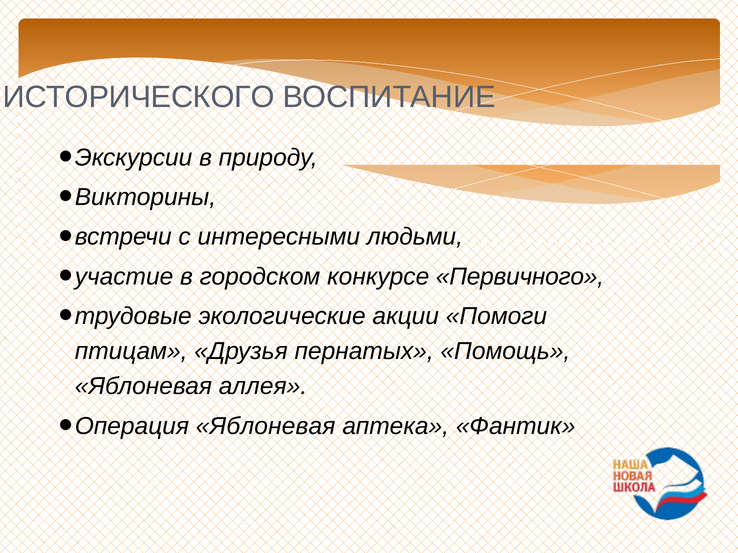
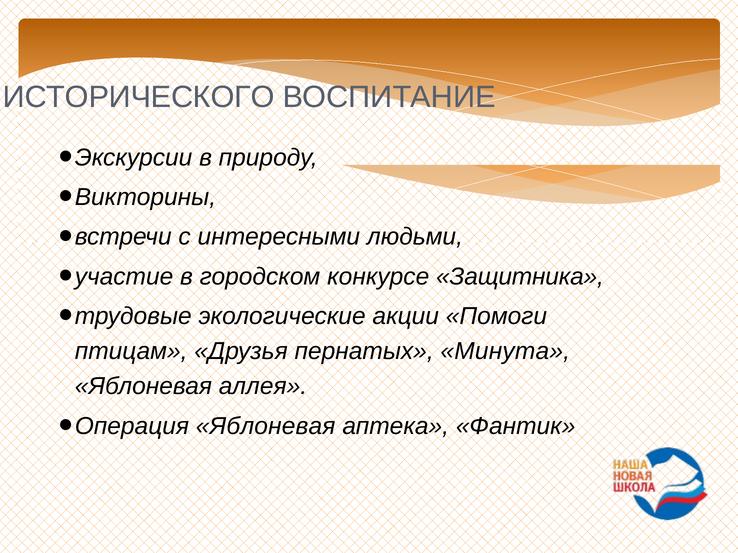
Первичного: Первичного -> Защитника
Помощь: Помощь -> Минута
